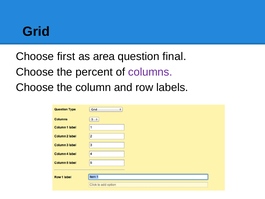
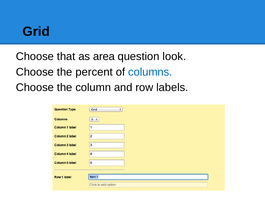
first: first -> that
final: final -> look
columns colour: purple -> blue
